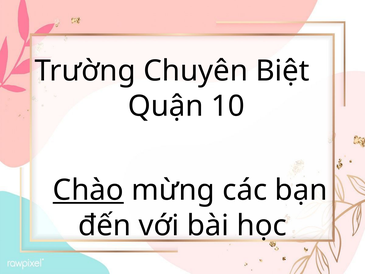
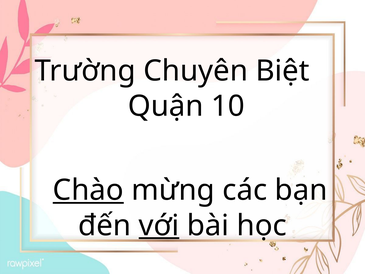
với underline: none -> present
